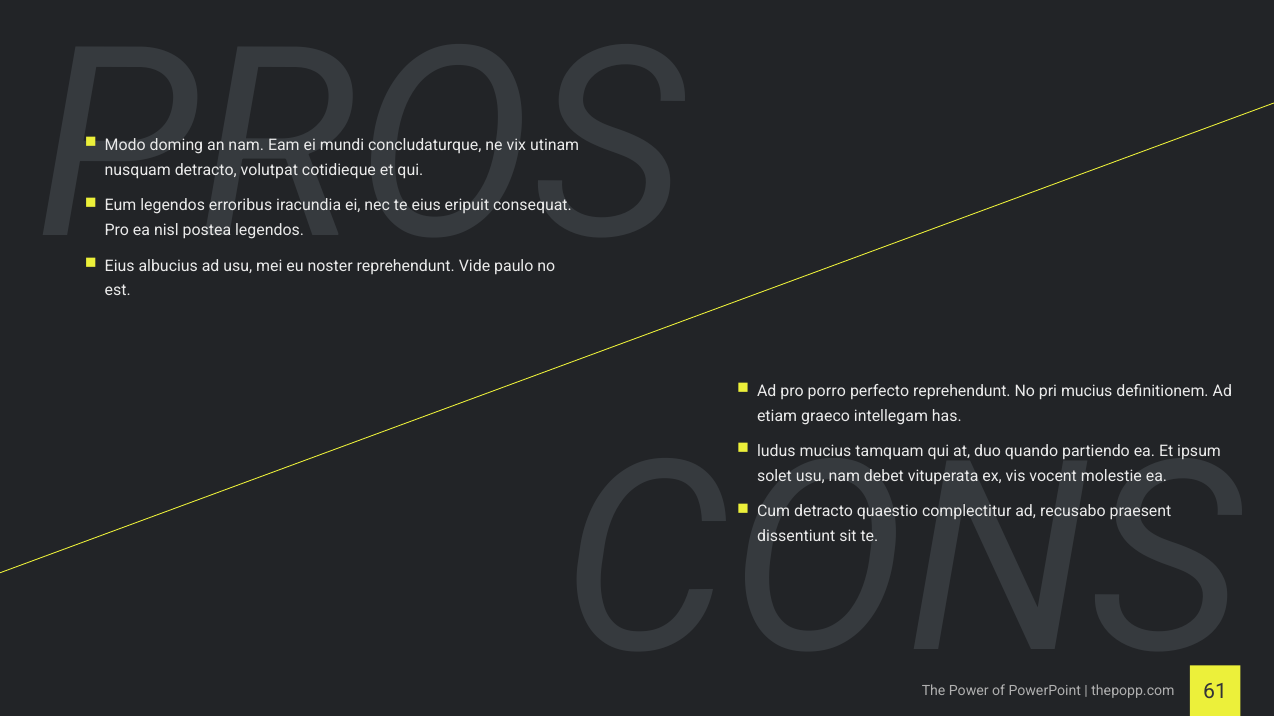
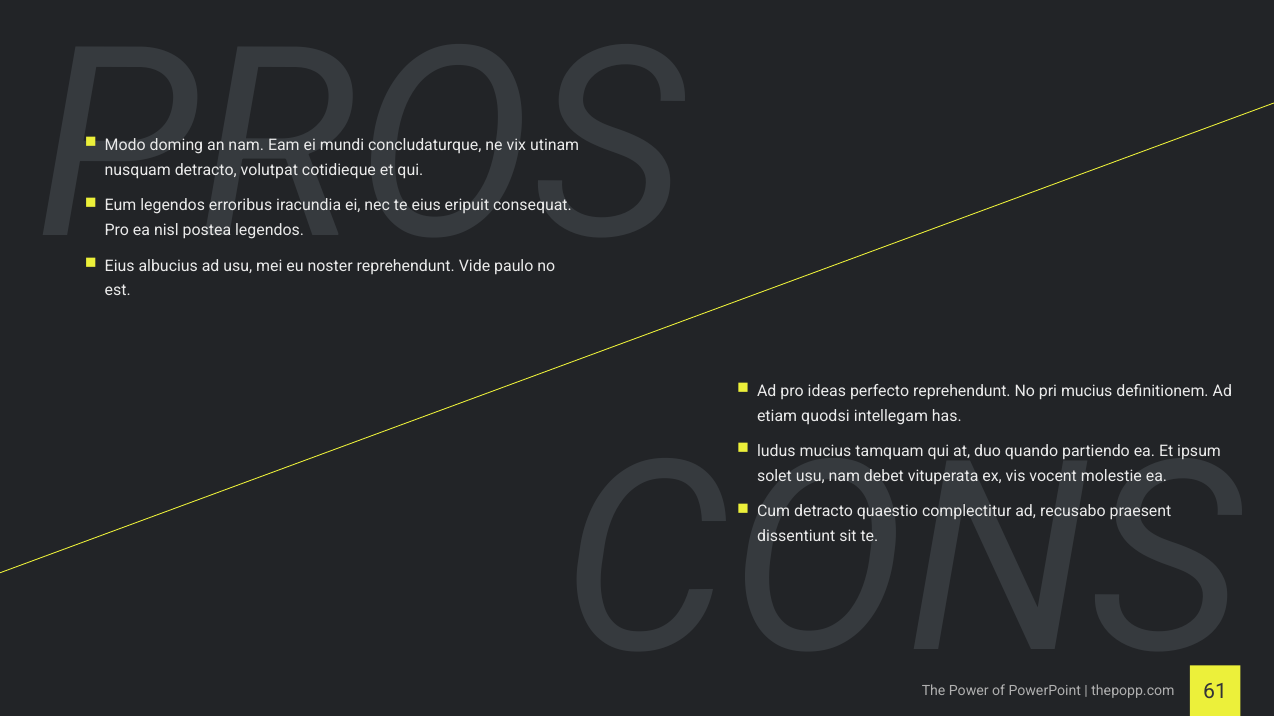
porro: porro -> ideas
graeco: graeco -> quodsi
